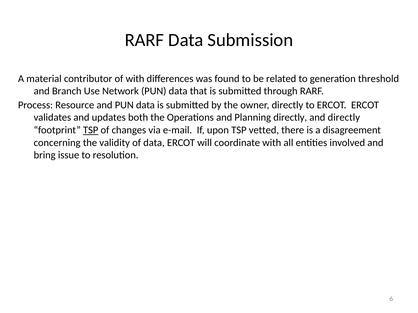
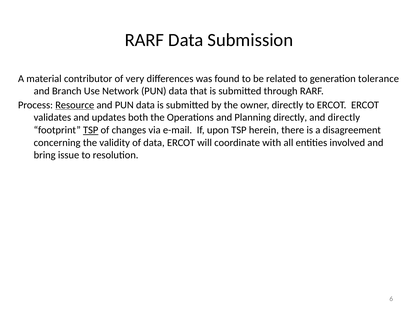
of with: with -> very
threshold: threshold -> tolerance
Resource underline: none -> present
vetted: vetted -> herein
